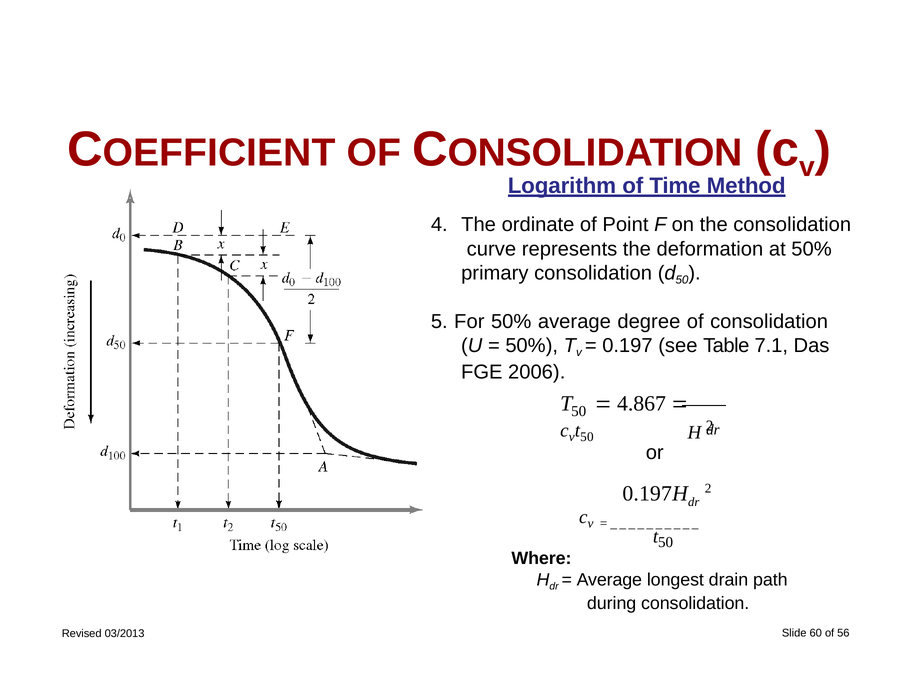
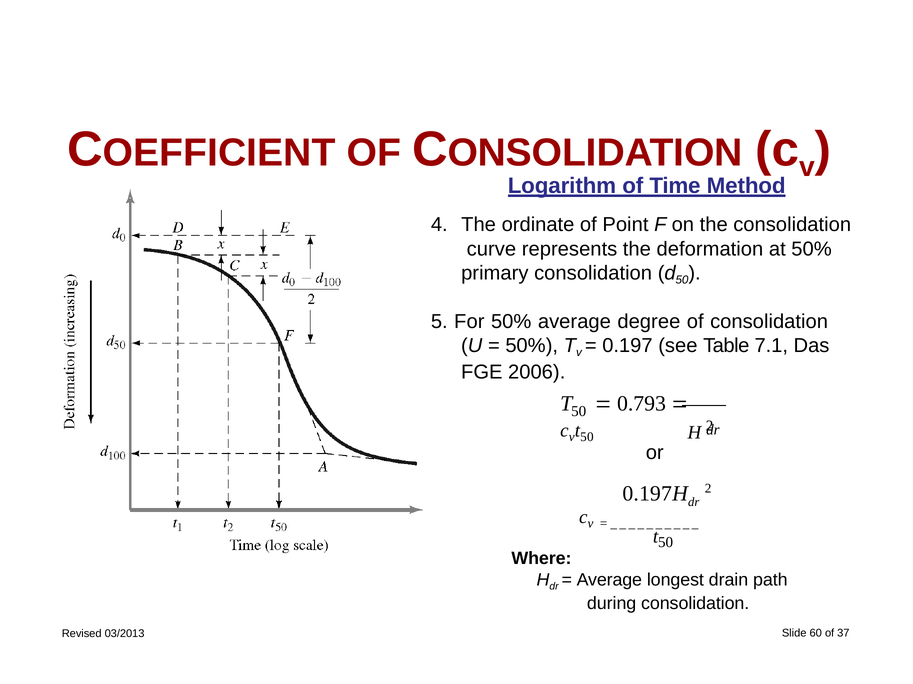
4.867: 4.867 -> 0.793
56: 56 -> 37
